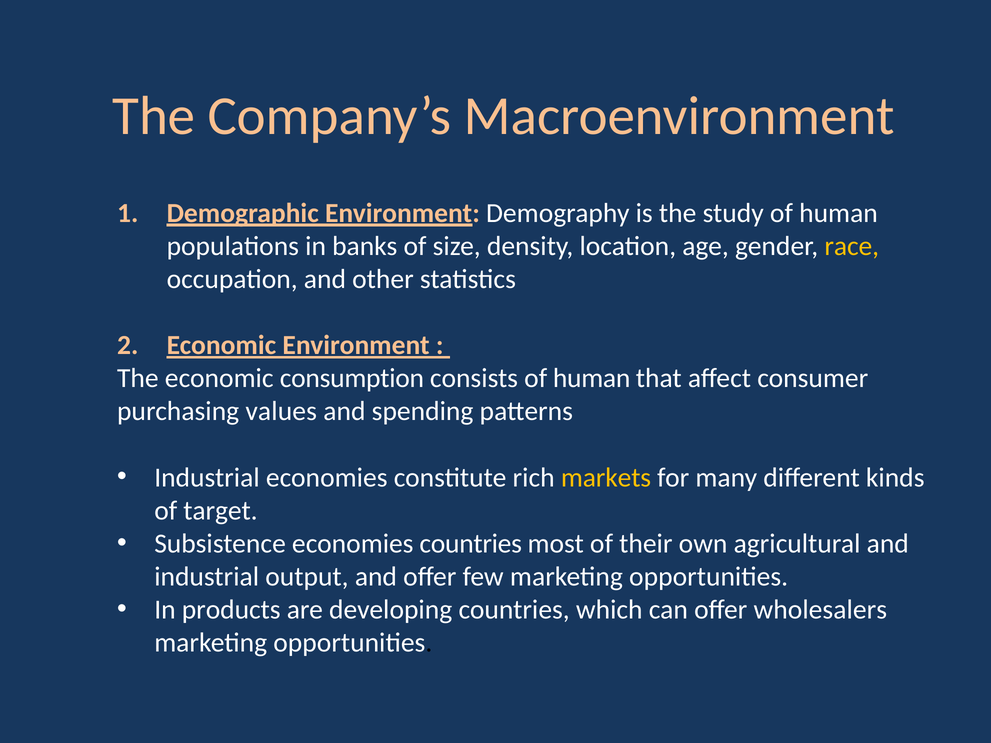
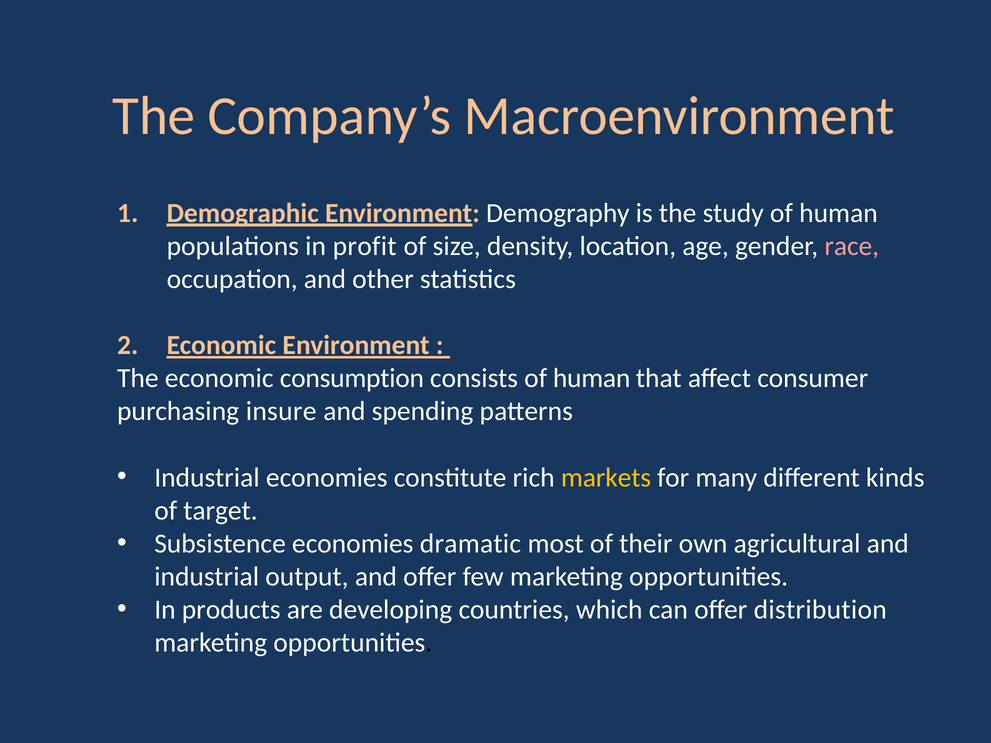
banks: banks -> profit
race colour: yellow -> pink
values: values -> insure
economies countries: countries -> dramatic
wholesalers: wholesalers -> distribution
